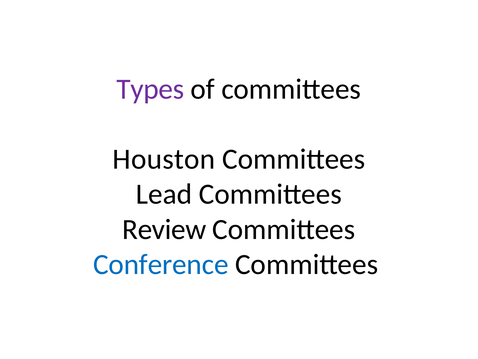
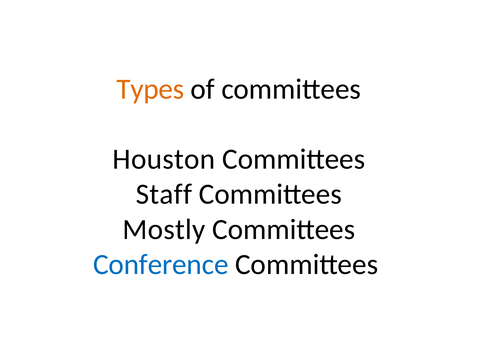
Types colour: purple -> orange
Lead: Lead -> Staff
Review: Review -> Mostly
